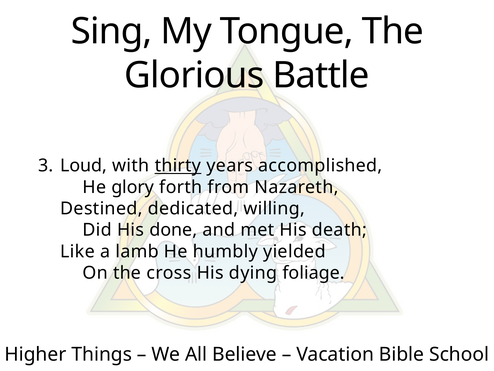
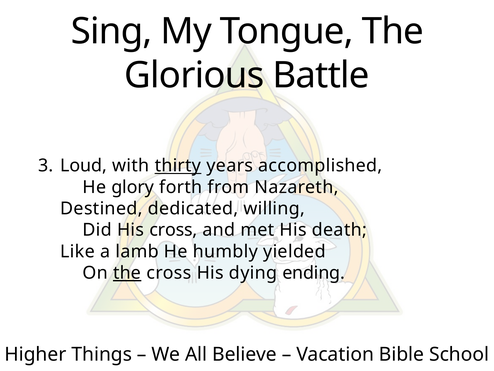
His done: done -> cross
the at (127, 273) underline: none -> present
foliage: foliage -> ending
